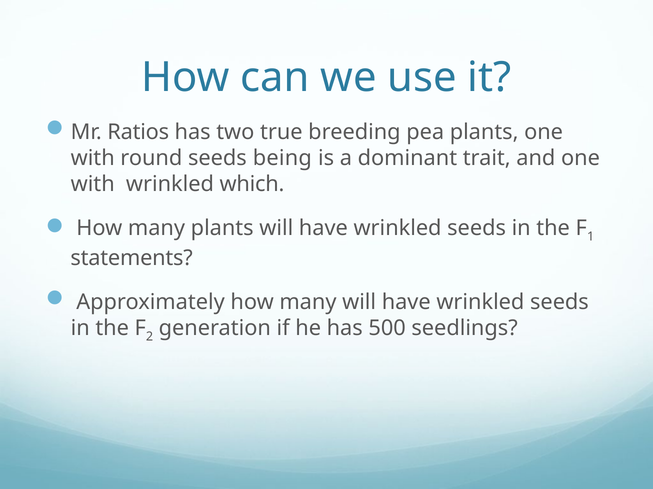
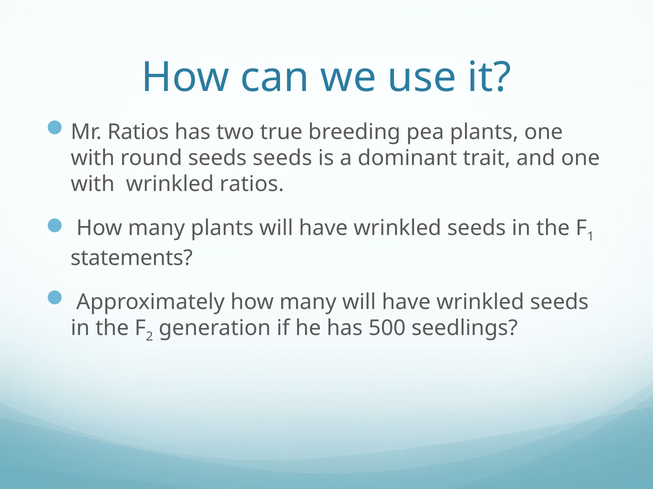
seeds being: being -> seeds
wrinkled which: which -> ratios
